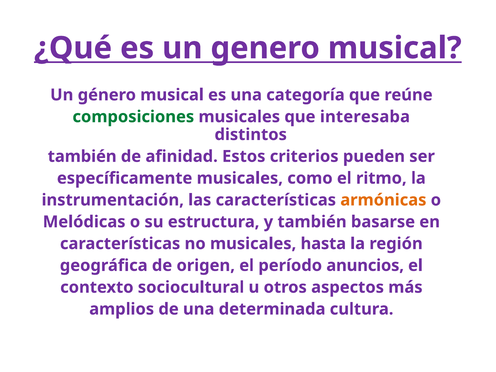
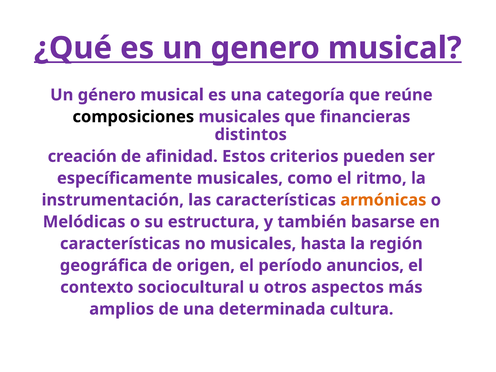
composiciones colour: green -> black
interesaba: interesaba -> financieras
también at (82, 156): también -> creación
